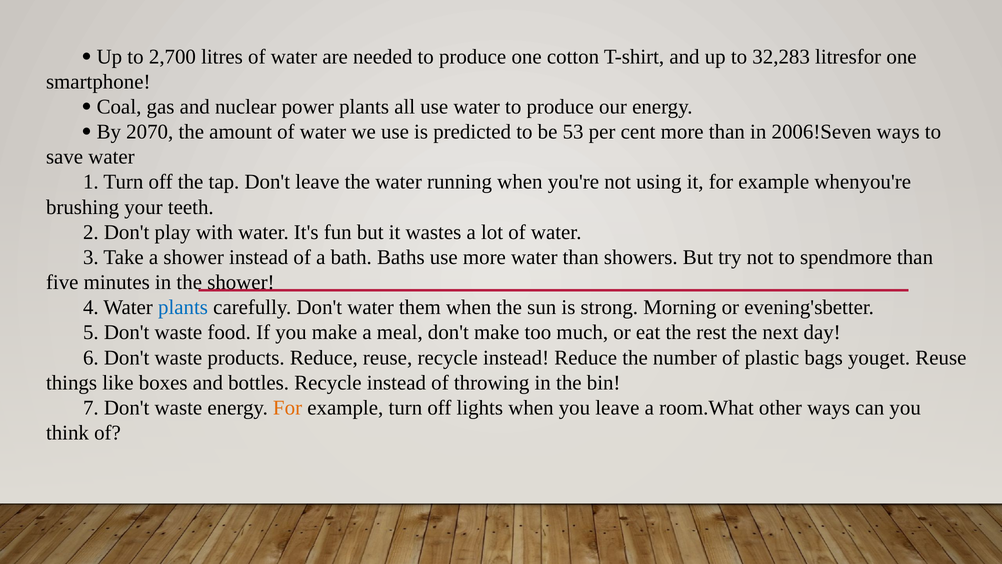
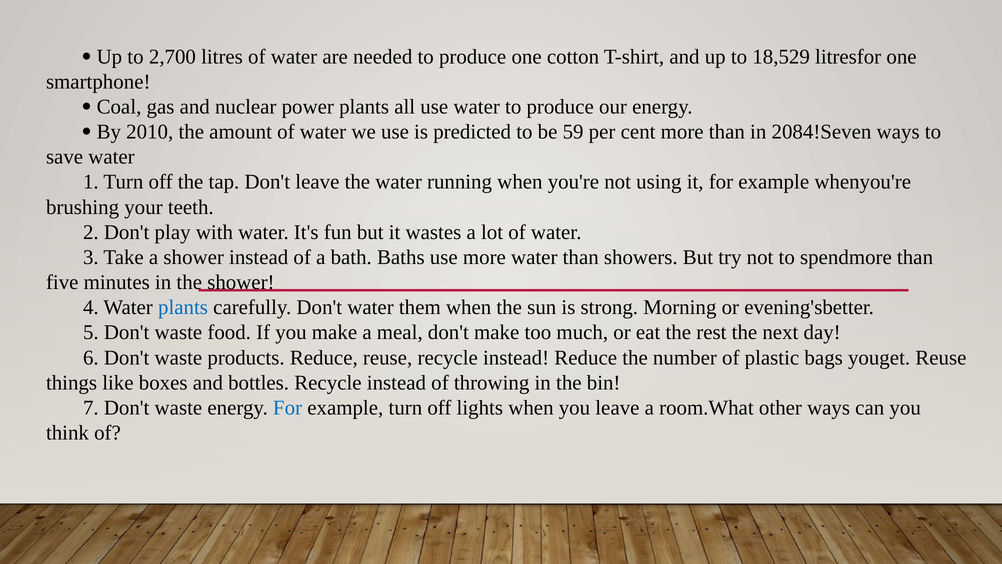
32,283: 32,283 -> 18,529
2070: 2070 -> 2010
53: 53 -> 59
2006!Seven: 2006!Seven -> 2084!Seven
For at (288, 407) colour: orange -> blue
